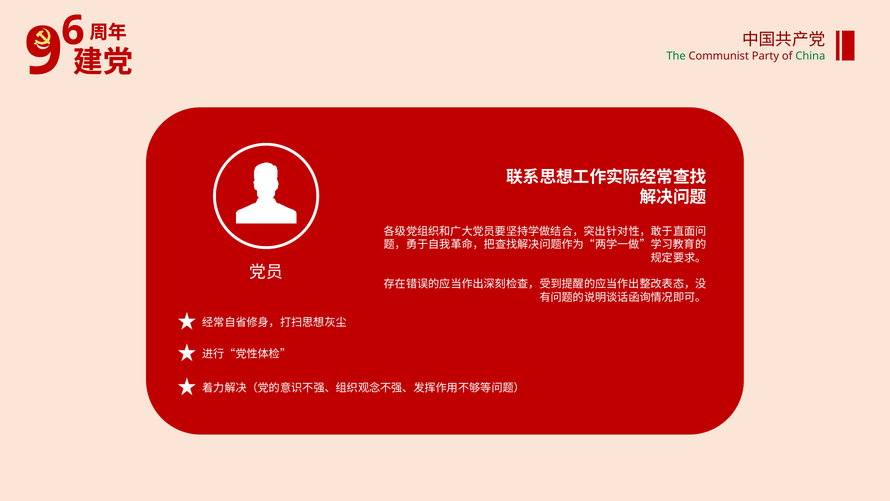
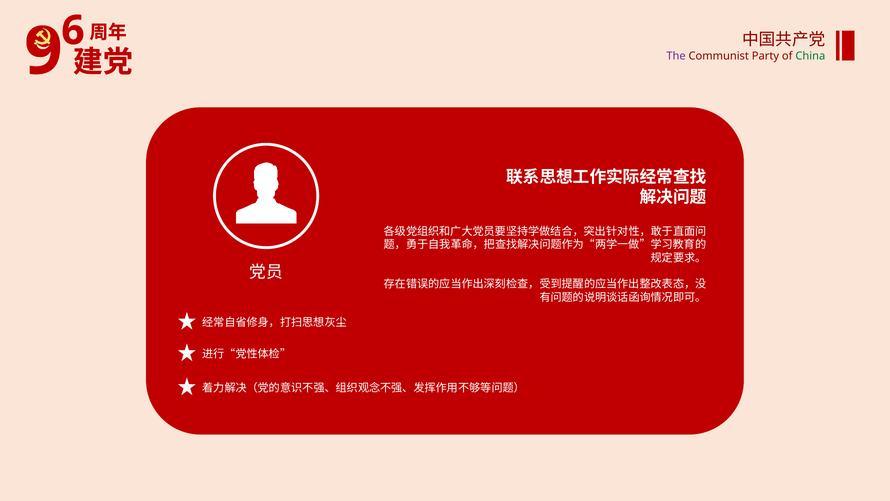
The colour: green -> purple
